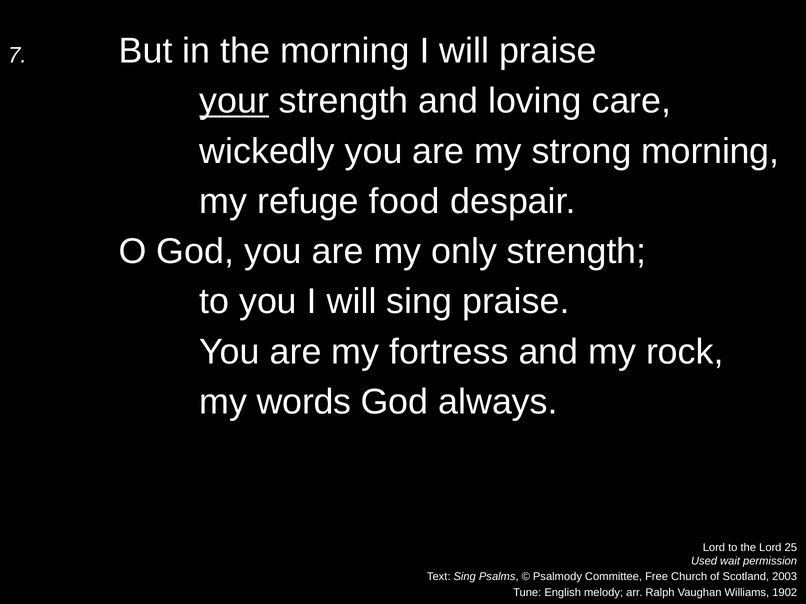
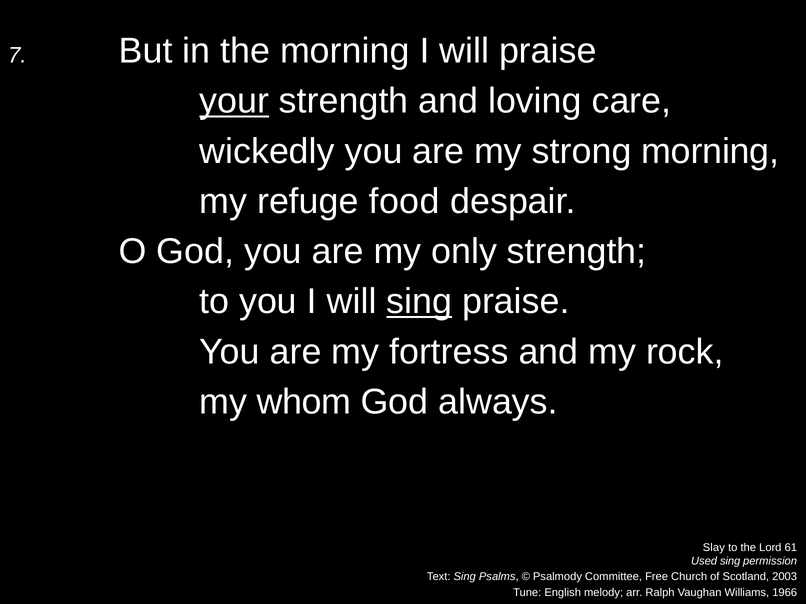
sing at (419, 302) underline: none -> present
words: words -> whom
Lord at (714, 548): Lord -> Slay
25: 25 -> 61
Used wait: wait -> sing
1902: 1902 -> 1966
